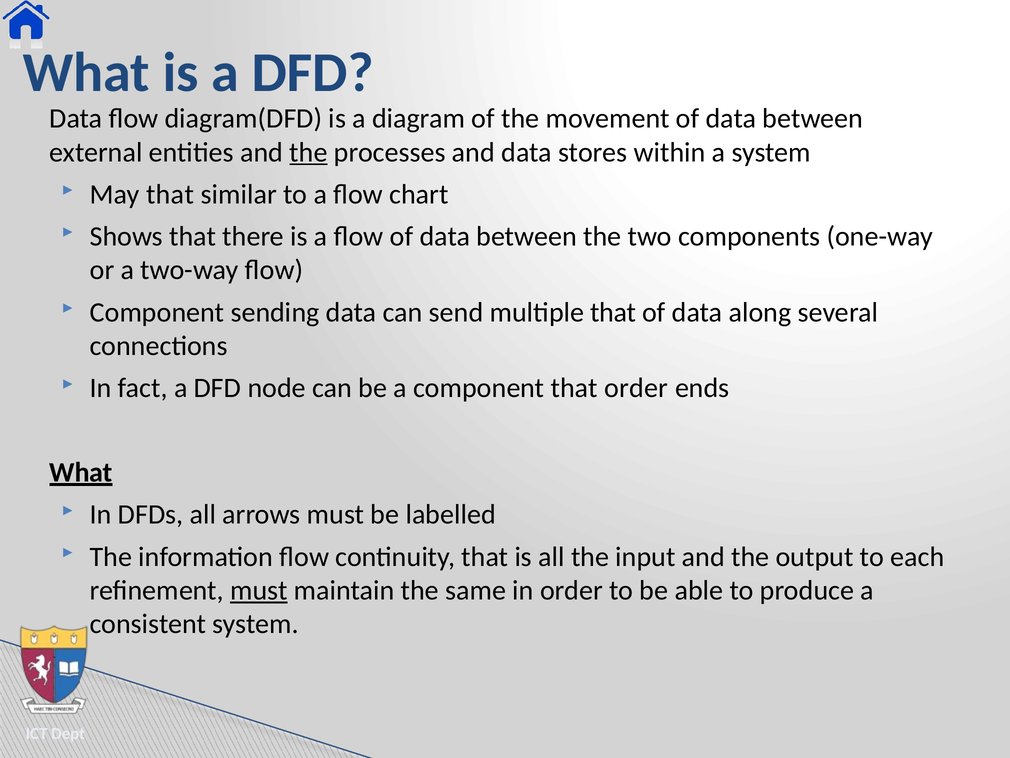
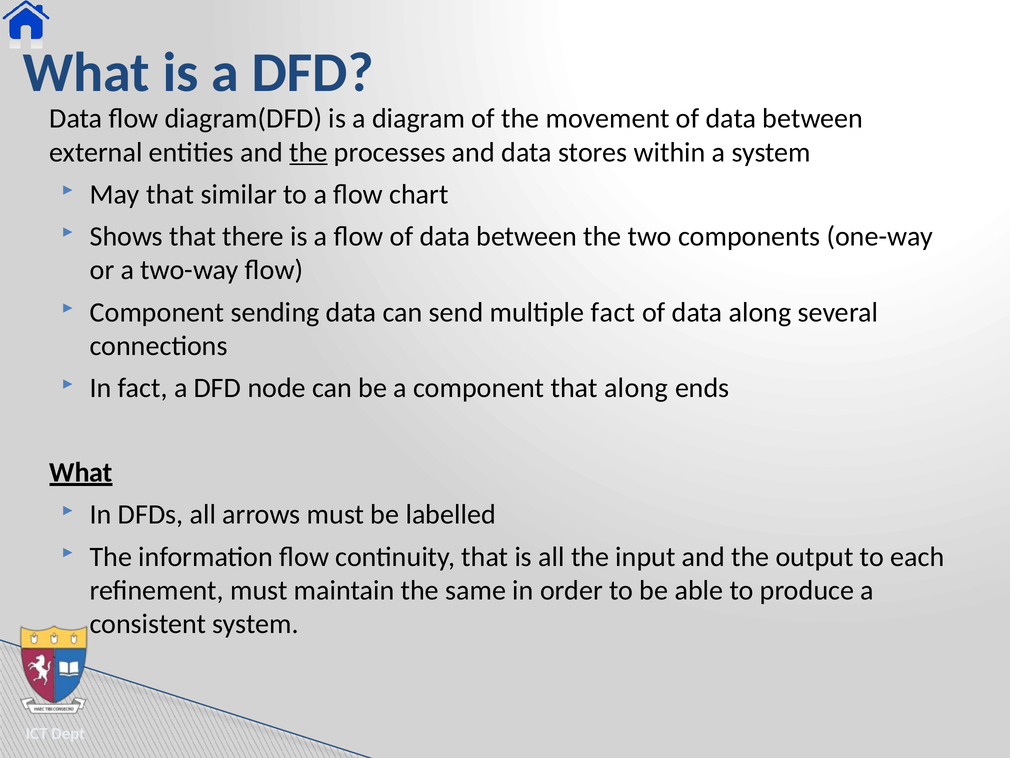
multiple that: that -> fact
that order: order -> along
must at (259, 590) underline: present -> none
